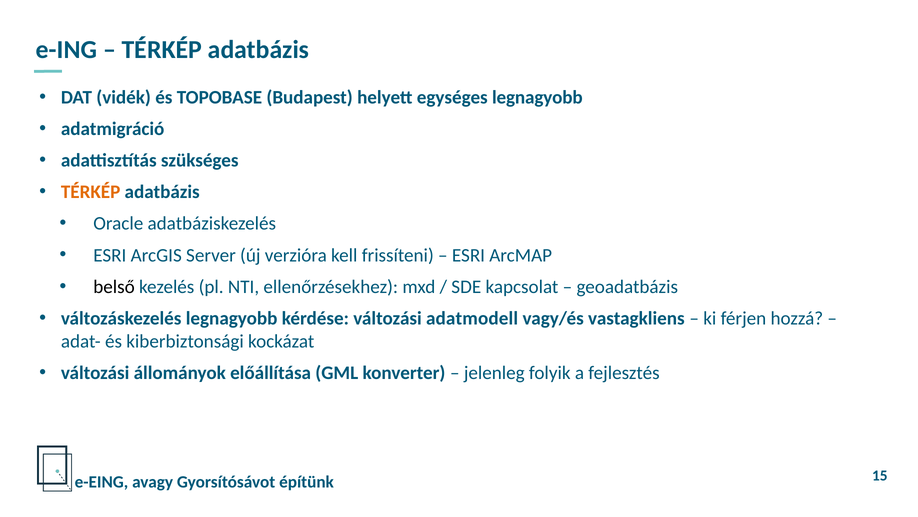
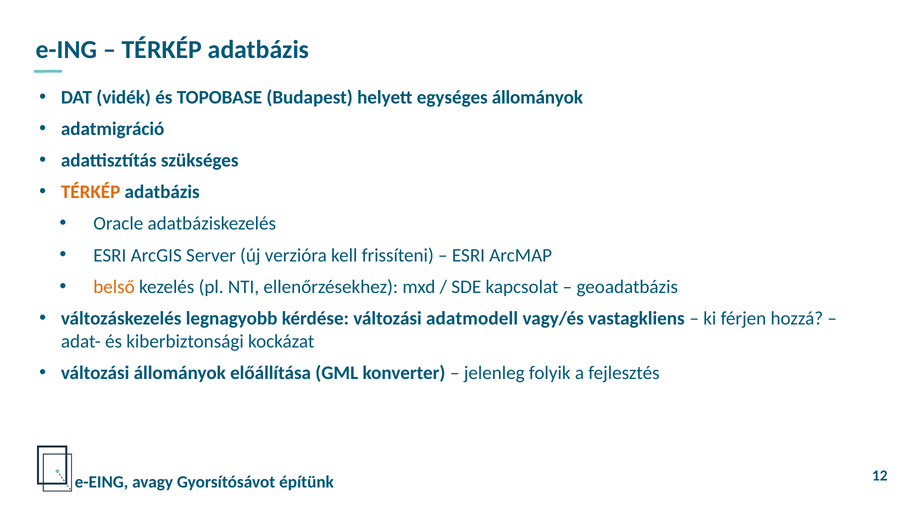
egységes legnagyobb: legnagyobb -> állományok
belső colour: black -> orange
15: 15 -> 12
